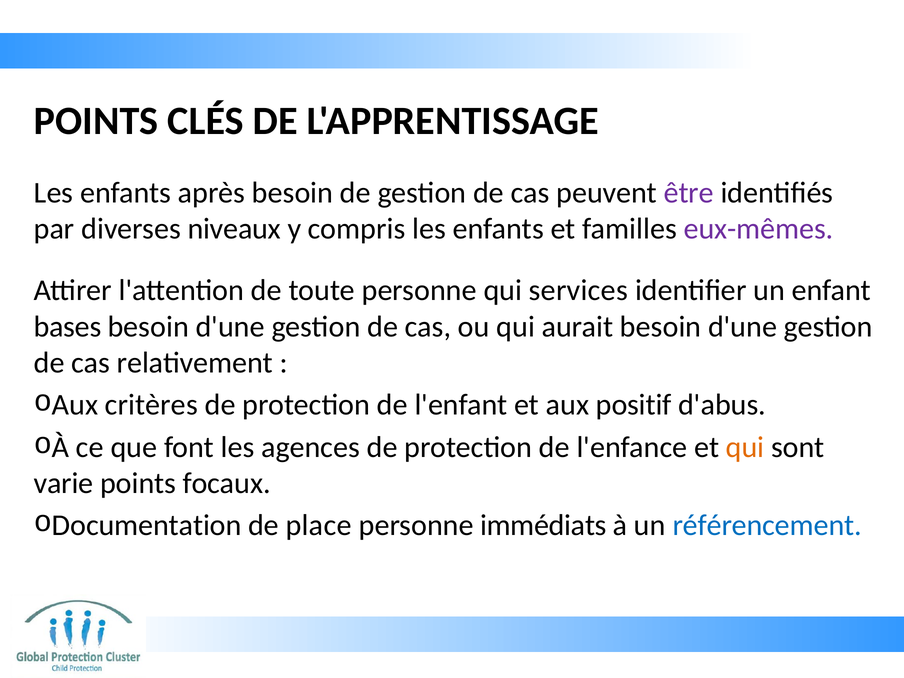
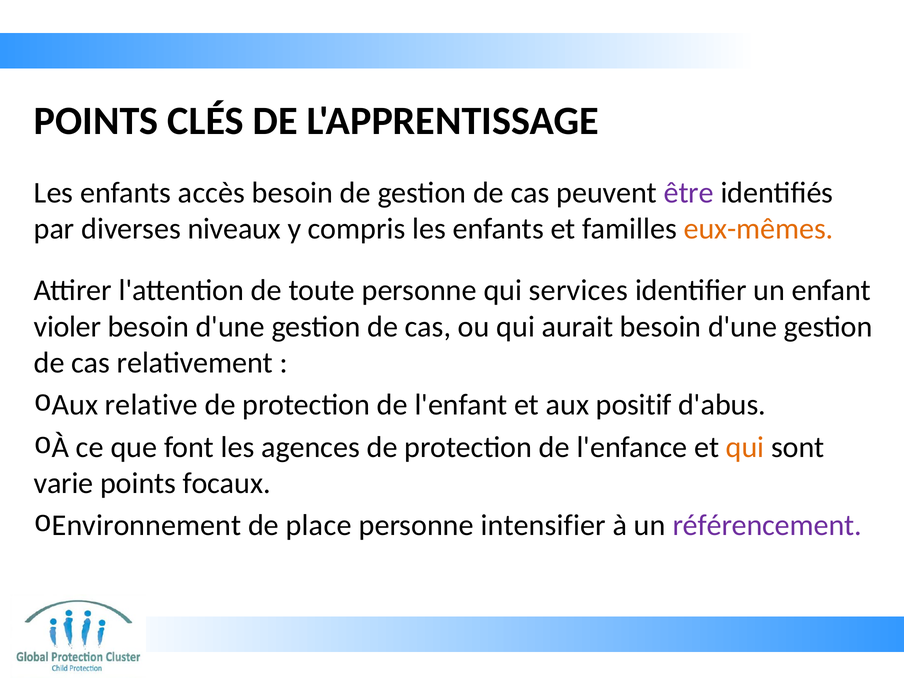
après: après -> accès
eux-mêmes colour: purple -> orange
bases: bases -> violer
critères: critères -> relative
Documentation: Documentation -> Environnement
immédiats: immédiats -> intensifier
référencement colour: blue -> purple
